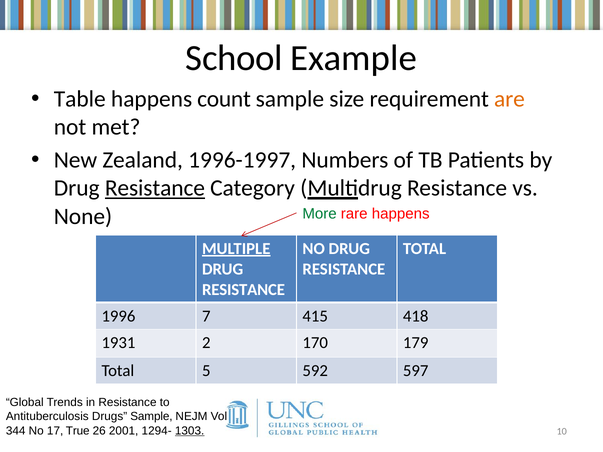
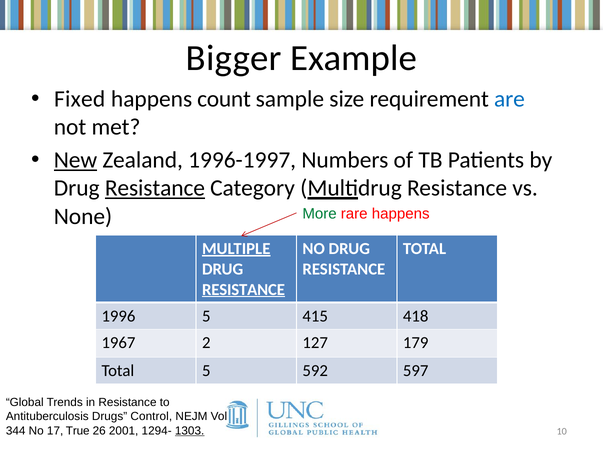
School: School -> Bigger
Table: Table -> Fixed
are colour: orange -> blue
New underline: none -> present
RESISTANCE at (243, 290) underline: none -> present
1996 7: 7 -> 5
1931: 1931 -> 1967
170: 170 -> 127
Drugs Sample: Sample -> Control
